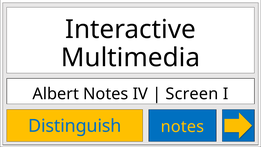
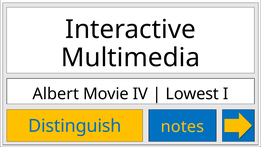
Albert Notes: Notes -> Movie
Screen: Screen -> Lowest
